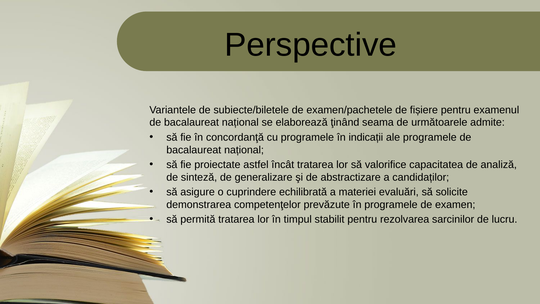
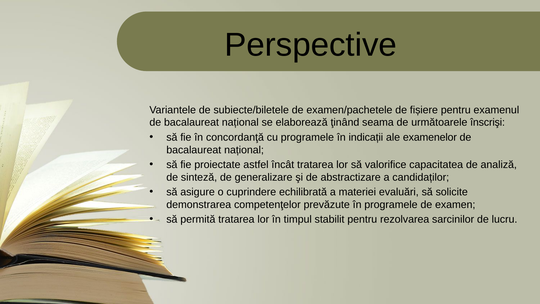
admite: admite -> înscrişi
ale programele: programele -> examenelor
